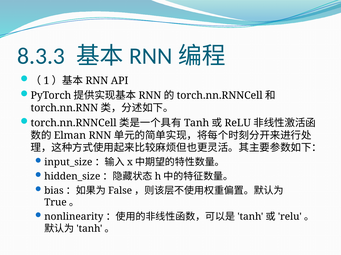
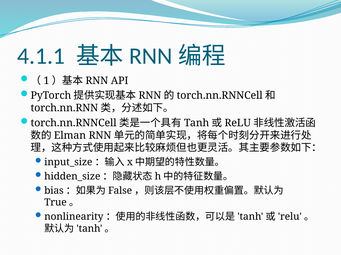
8.3.3: 8.3.3 -> 4.1.1
